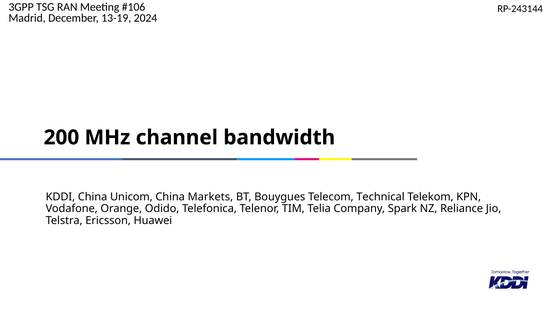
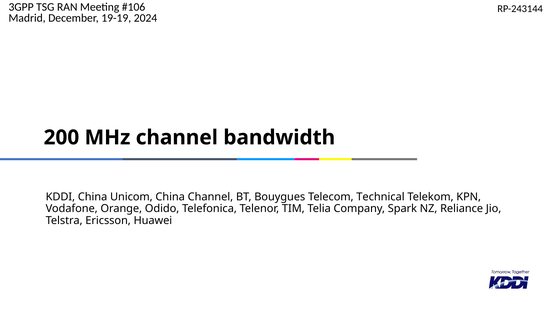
13-19: 13-19 -> 19-19
China Markets: Markets -> Channel
